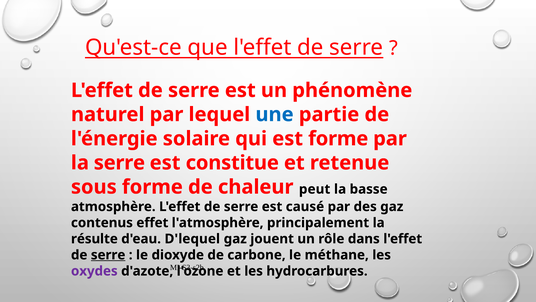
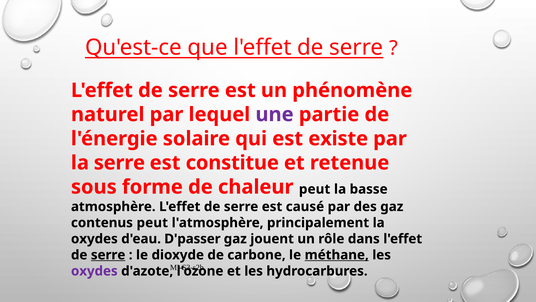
une colour: blue -> purple
est forme: forme -> existe
contenus effet: effet -> peut
résulte at (94, 238): résulte -> oxydes
D'lequel: D'lequel -> D'passer
méthane underline: none -> present
